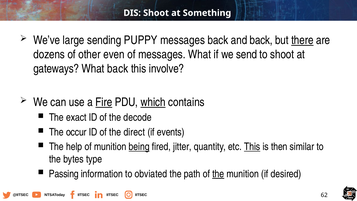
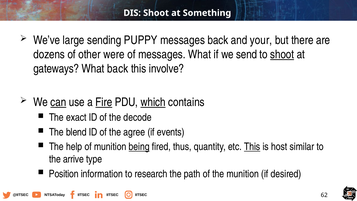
and back: back -> your
there underline: present -> none
even: even -> were
shoot at (282, 54) underline: none -> present
can underline: none -> present
occur: occur -> blend
direct: direct -> agree
jitter: jitter -> thus
then: then -> host
bytes: bytes -> arrive
Passing: Passing -> Position
obviated: obviated -> research
the at (218, 174) underline: present -> none
